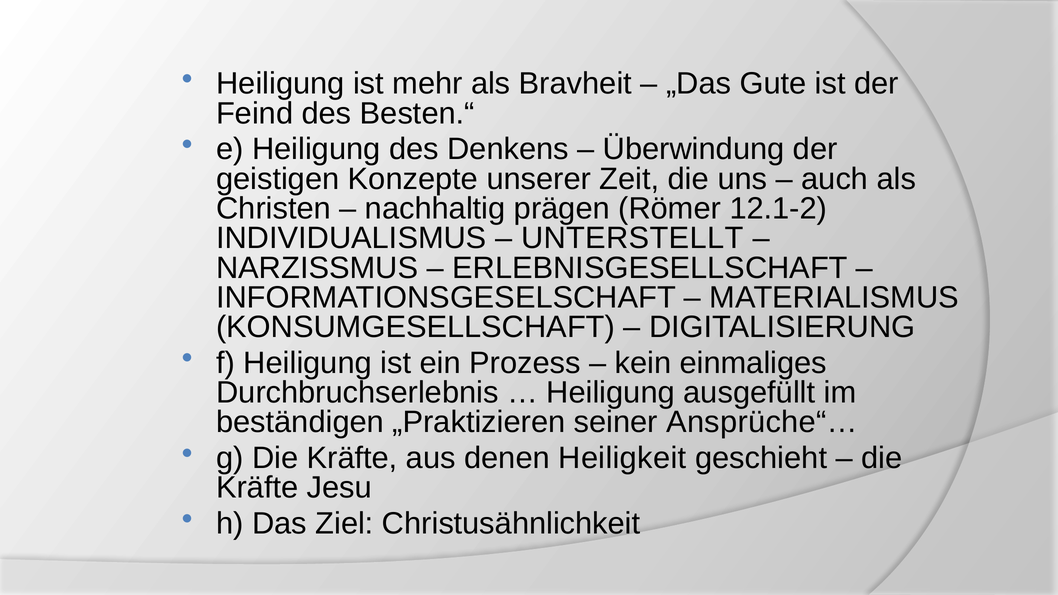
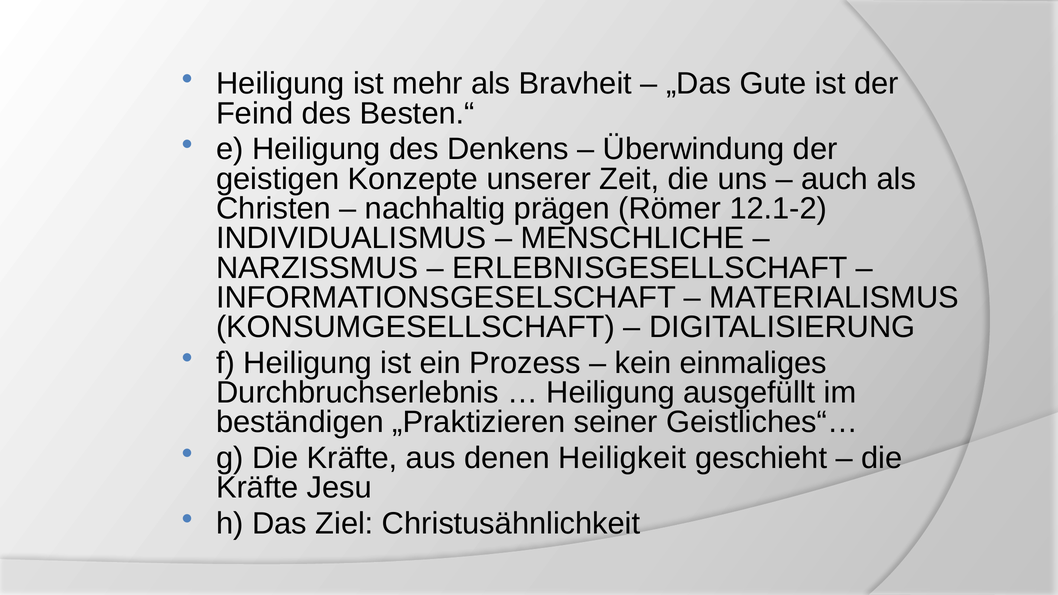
UNTERSTELLT: UNTERSTELLT -> MENSCHLICHE
Ansprüche“…: Ansprüche“… -> Geistliches“…
